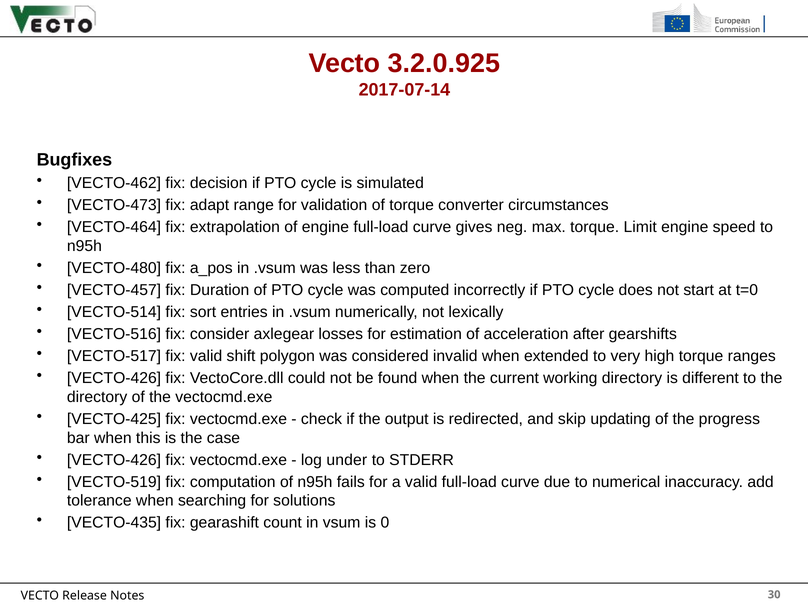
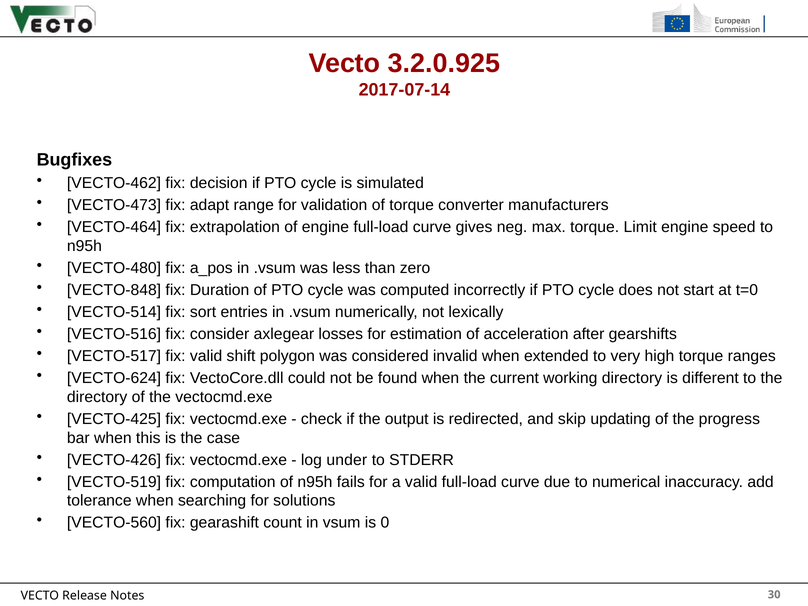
circumstances: circumstances -> manufacturers
VECTO-457: VECTO-457 -> VECTO-848
VECTO-426 at (114, 378): VECTO-426 -> VECTO-624
VECTO-435: VECTO-435 -> VECTO-560
